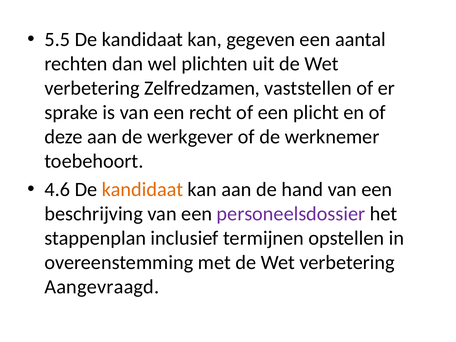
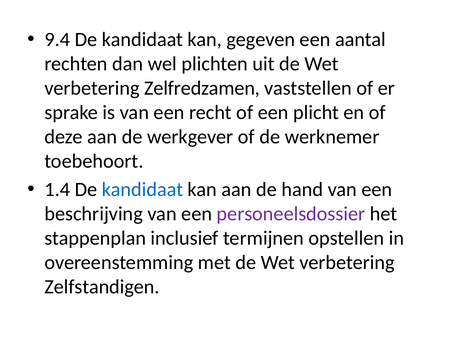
5.5: 5.5 -> 9.4
4.6: 4.6 -> 1.4
kandidaat at (142, 190) colour: orange -> blue
Aangevraagd: Aangevraagd -> Zelfstandigen
